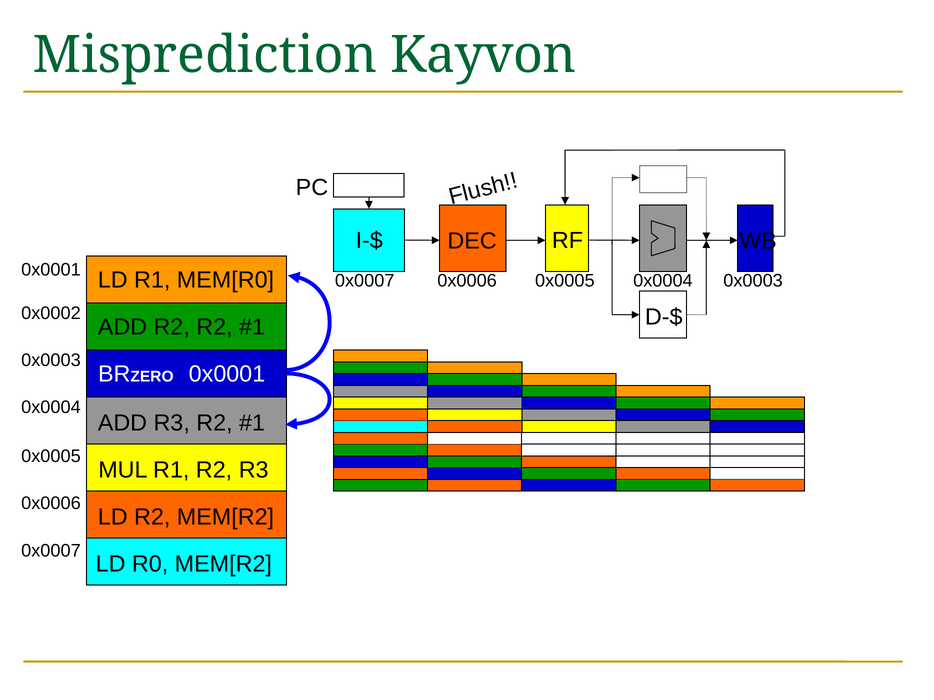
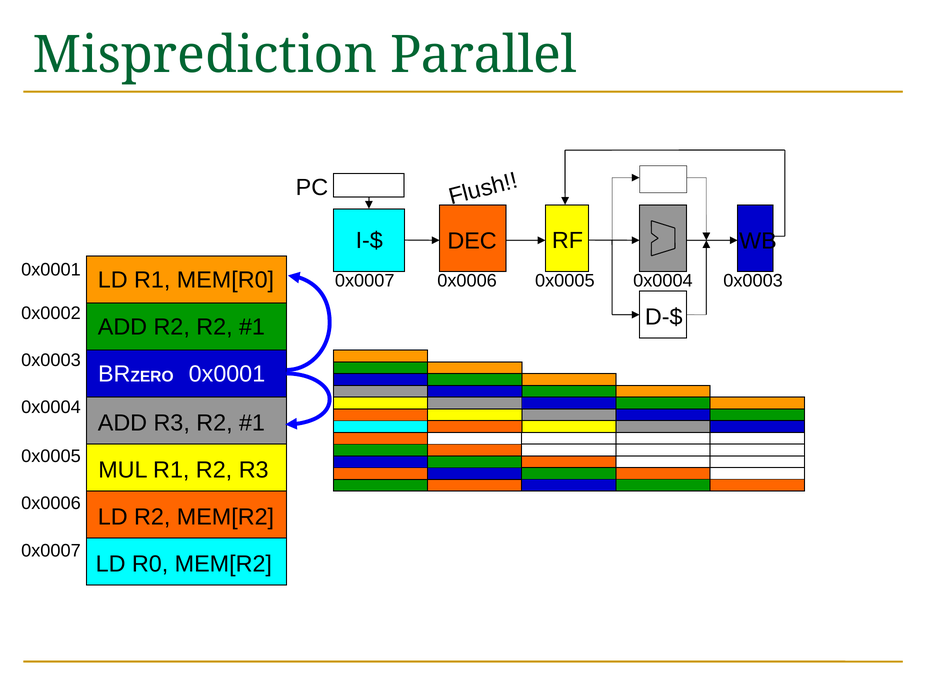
Kayvon: Kayvon -> Parallel
